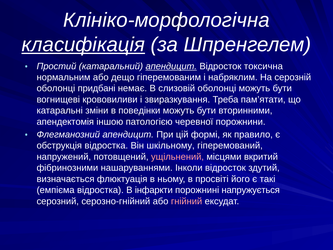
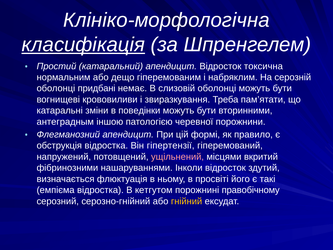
апендицит at (171, 66) underline: present -> none
апендектомія: апендектомія -> антеградным
шкільному: шкільному -> гіпертензії
інфаркти: інфаркти -> кетгутом
напружується: напружується -> правобічному
гнійний colour: pink -> yellow
